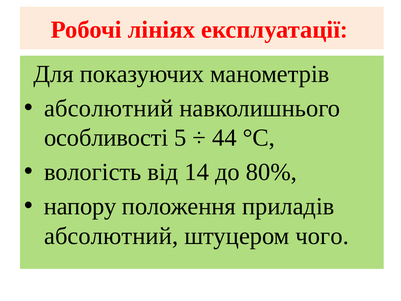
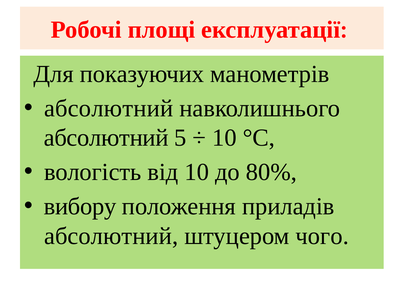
лініях: лініях -> площі
особливості at (106, 138): особливості -> абсолютний
44 at (224, 138): 44 -> 10
від 14: 14 -> 10
напору: напору -> вибору
